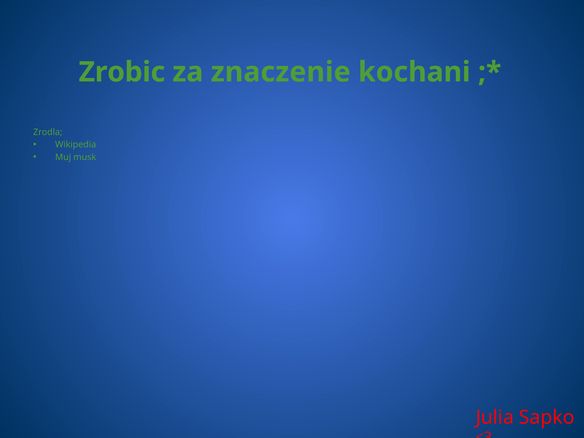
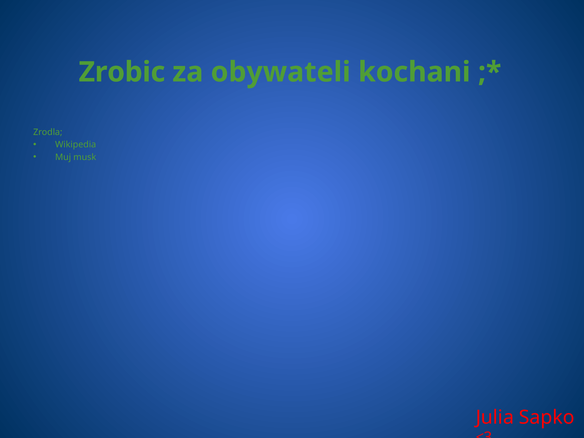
znaczenie: znaczenie -> obywateli
